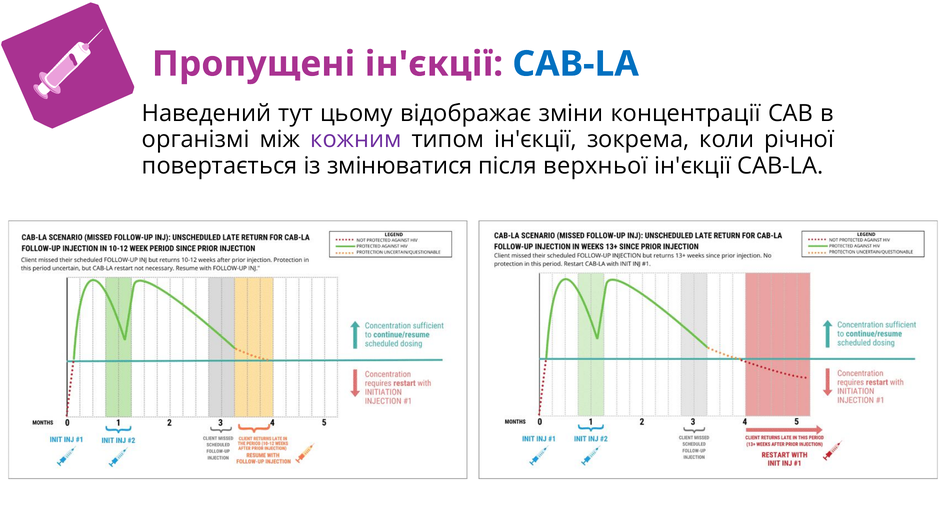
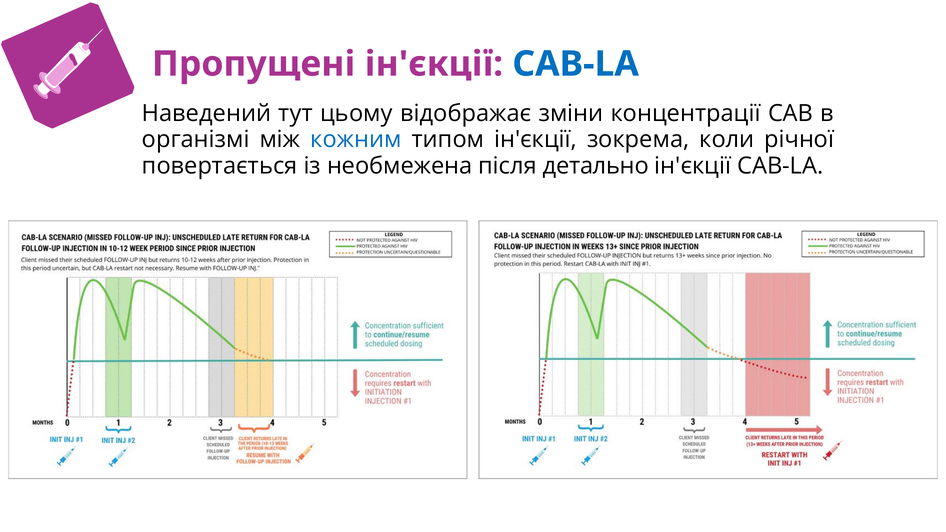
кожним colour: purple -> blue
змінюватися: змінюватися -> необмежена
верхньої: верхньої -> детально
